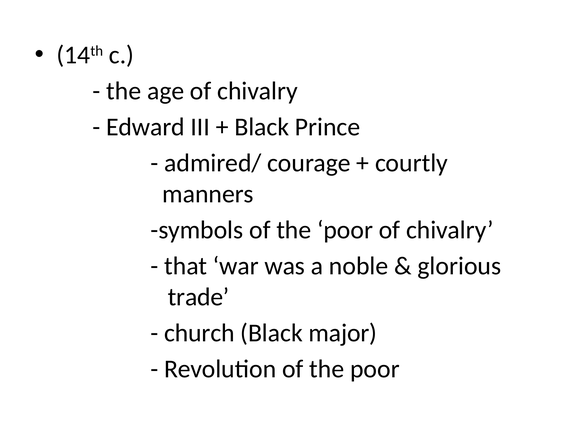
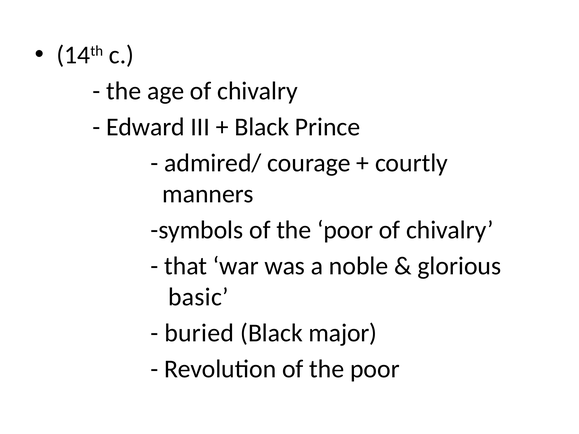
trade: trade -> basic
church: church -> buried
